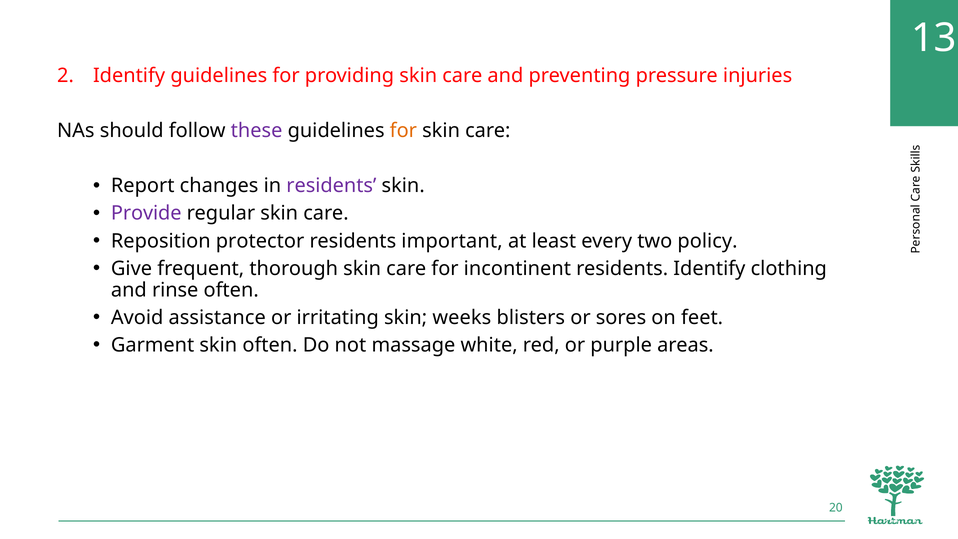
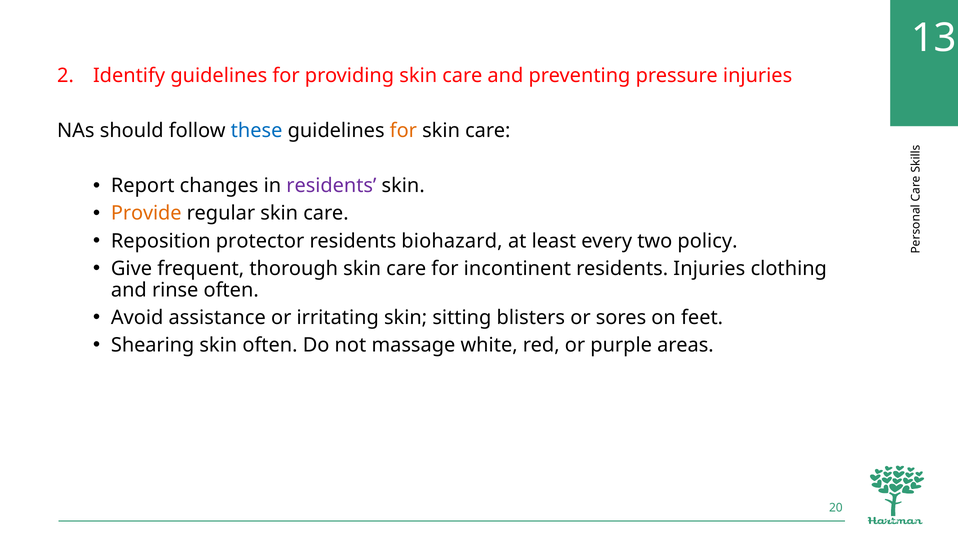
these colour: purple -> blue
Provide colour: purple -> orange
important: important -> biohazard
residents Identify: Identify -> Injuries
weeks: weeks -> sitting
Garment: Garment -> Shearing
